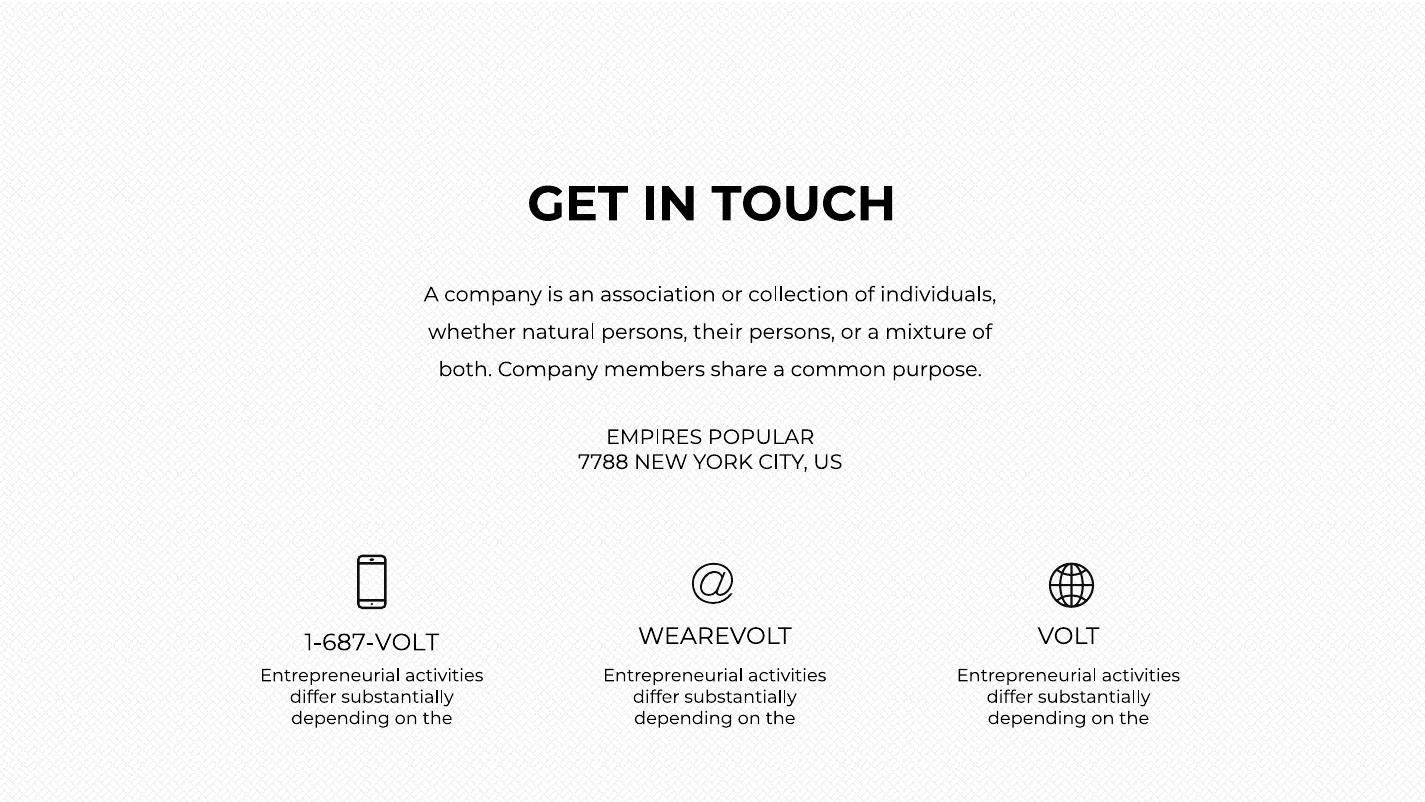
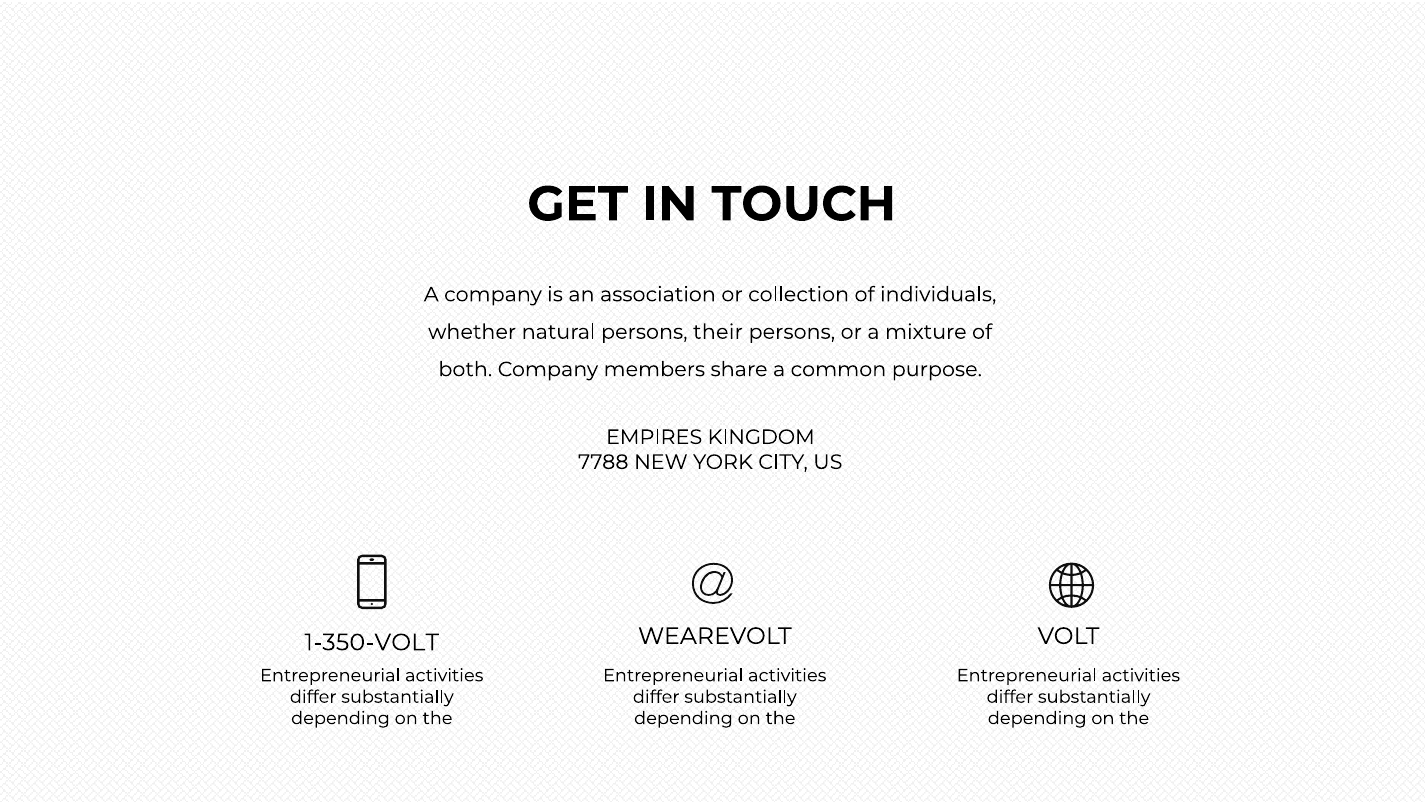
POPULAR: POPULAR -> KINGDOM
1-687-VOLT: 1-687-VOLT -> 1-350-VOLT
